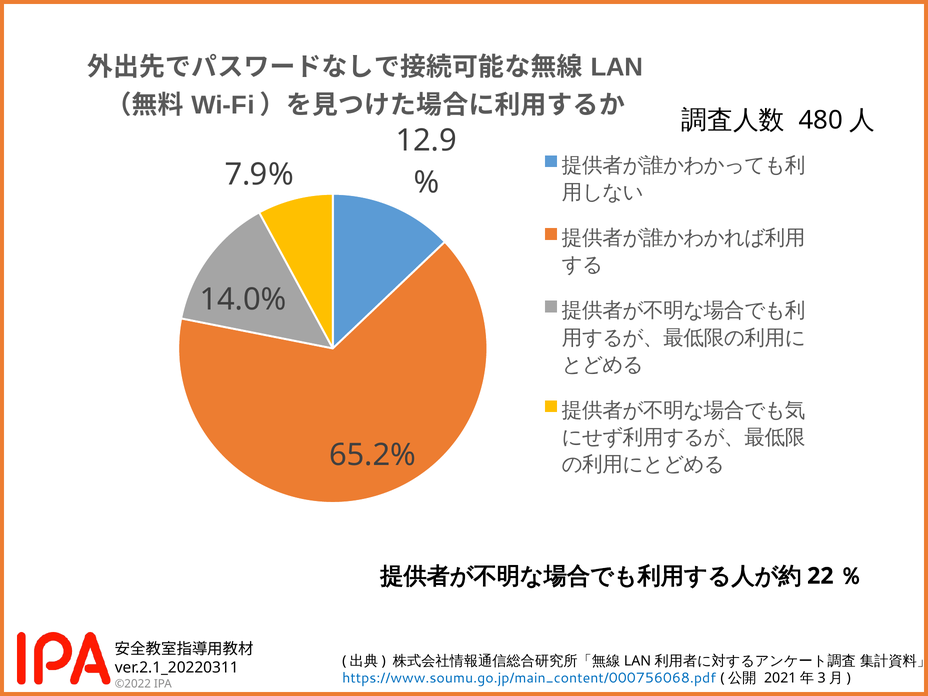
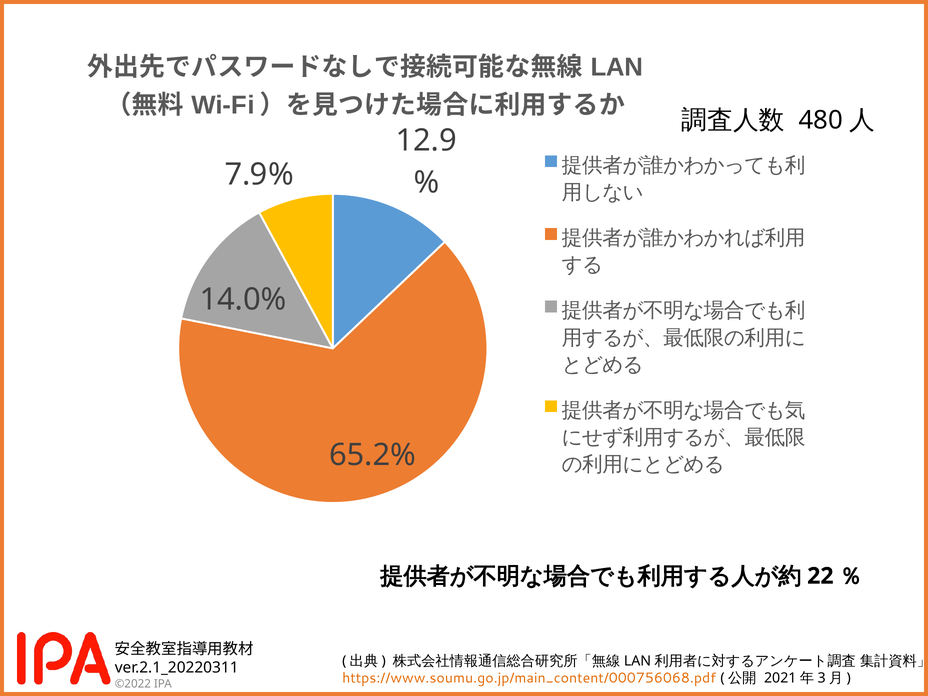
https://www.soumu.go.jp/main_content/000756068.pdf colour: blue -> orange
